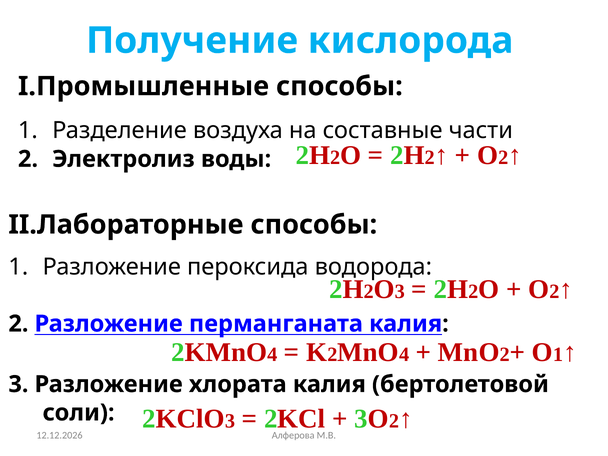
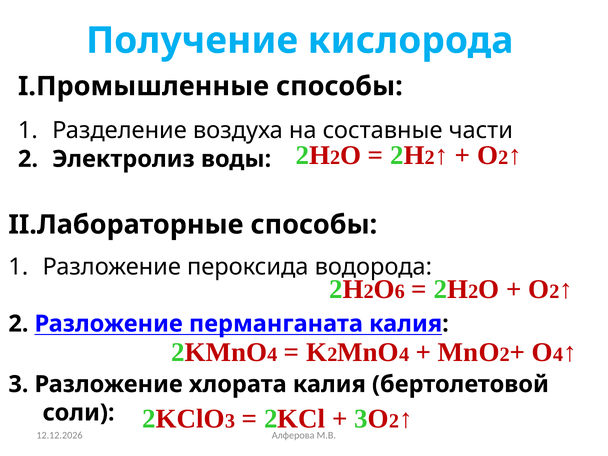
3 at (400, 292): 3 -> 6
1 at (558, 355): 1 -> 4
